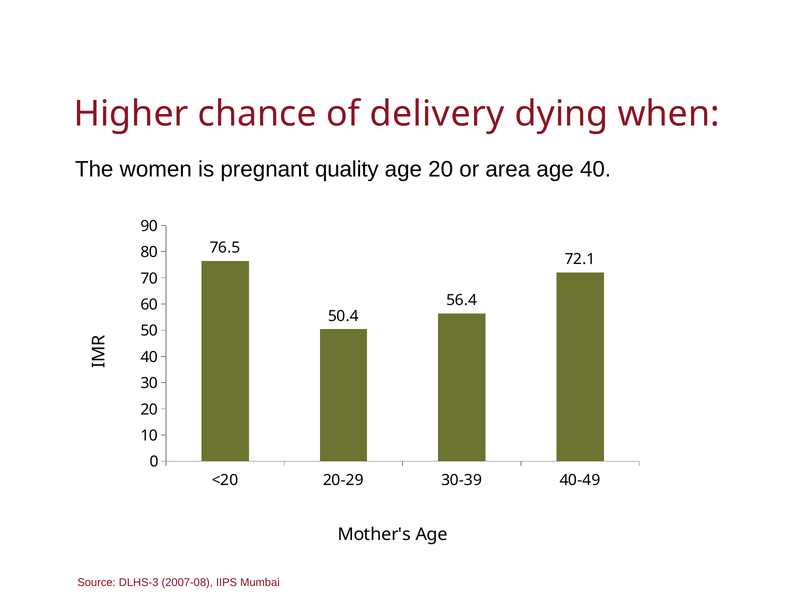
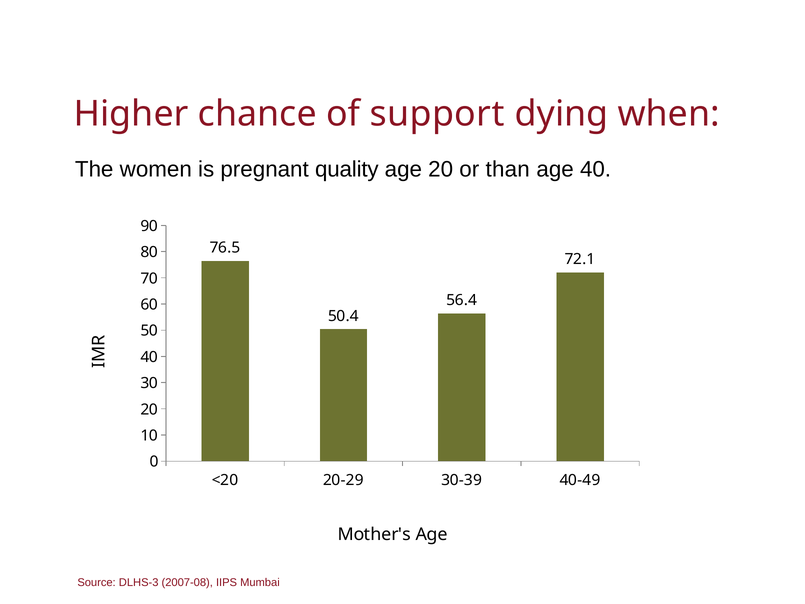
delivery: delivery -> support
area: area -> than
